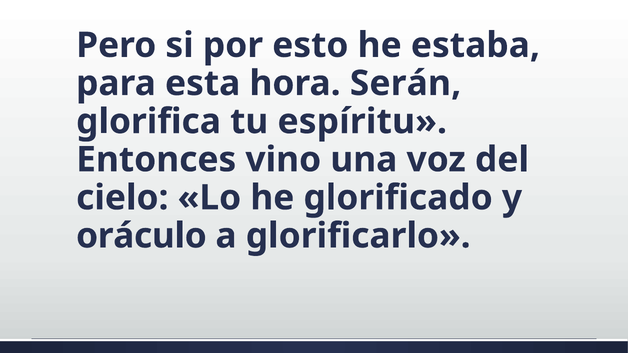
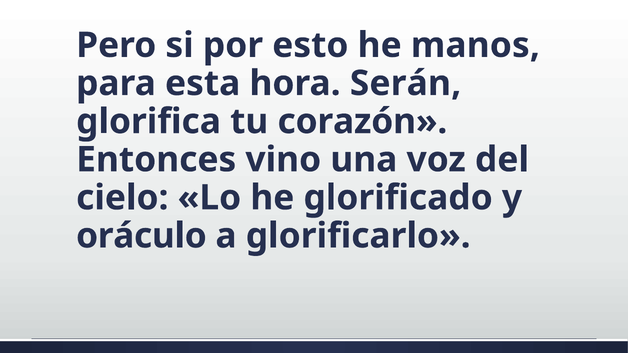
estaba: estaba -> manos
espíritu: espíritu -> corazón
